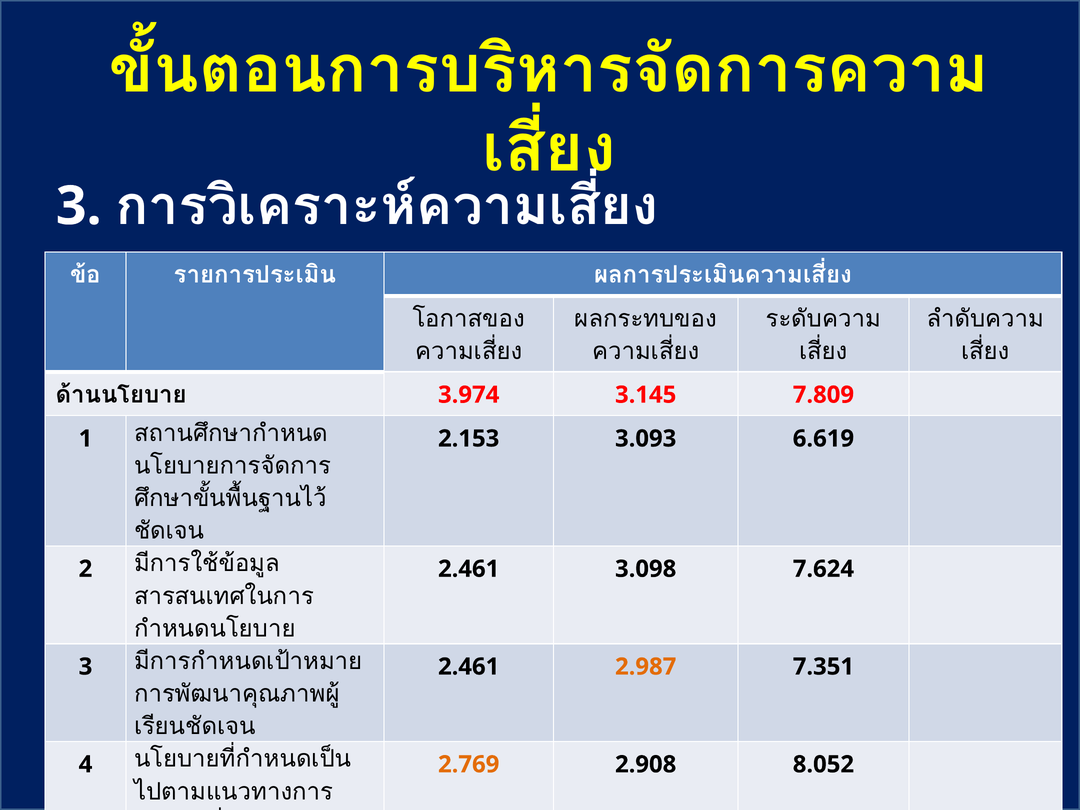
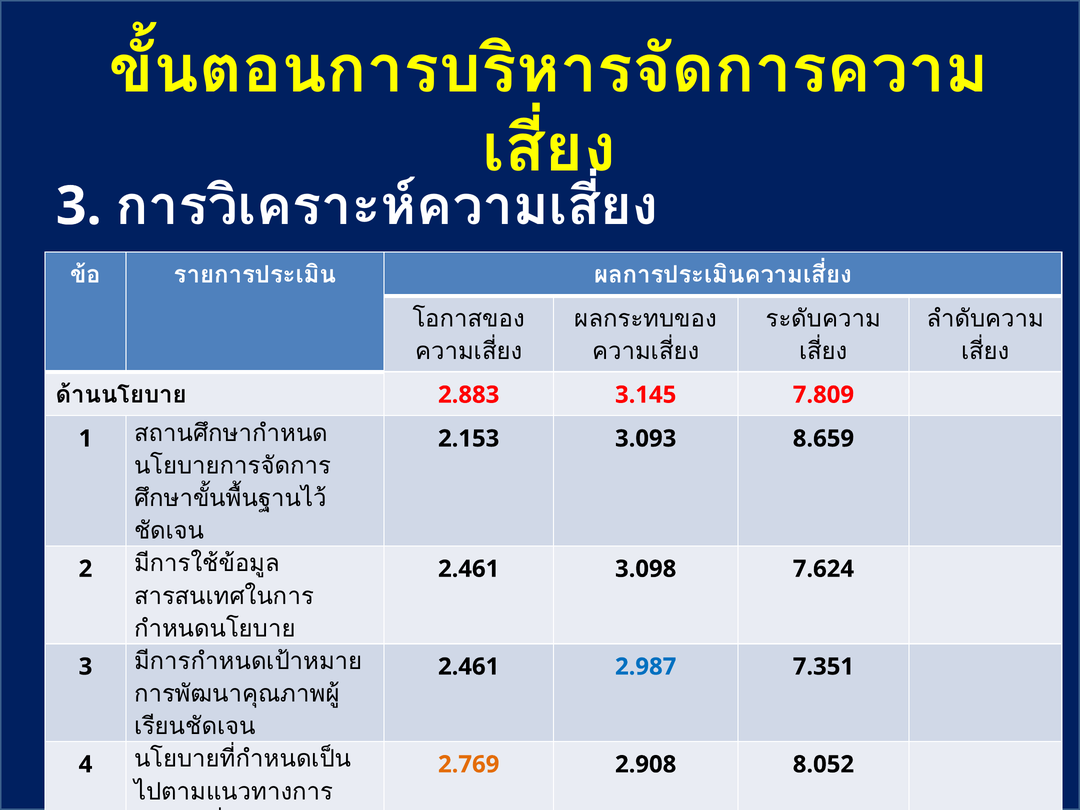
3.974: 3.974 -> 2.883
6.619: 6.619 -> 8.659
2.987 colour: orange -> blue
